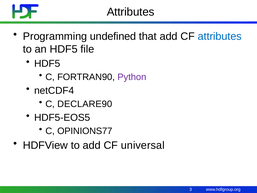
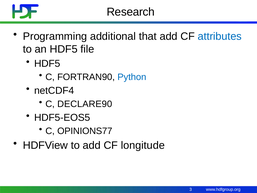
Attributes at (131, 12): Attributes -> Research
undefined: undefined -> additional
Python colour: purple -> blue
universal: universal -> longitude
